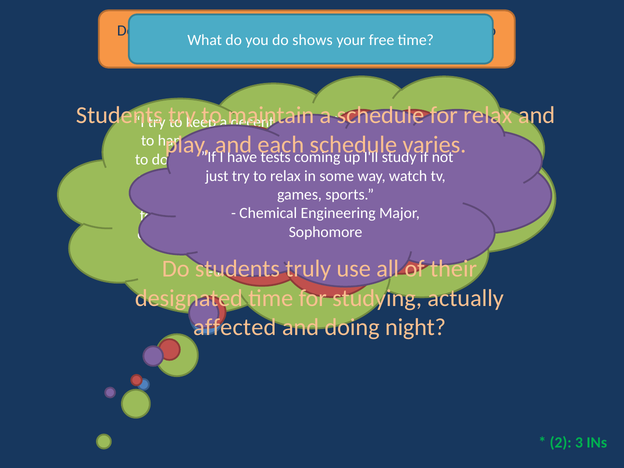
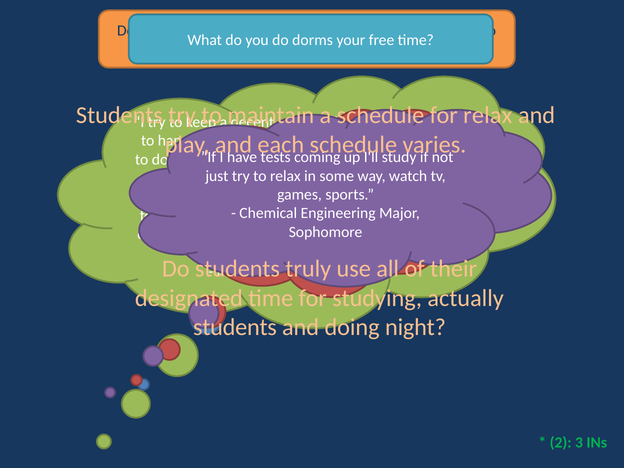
shows: shows -> dorms
affected at (235, 327): affected -> students
